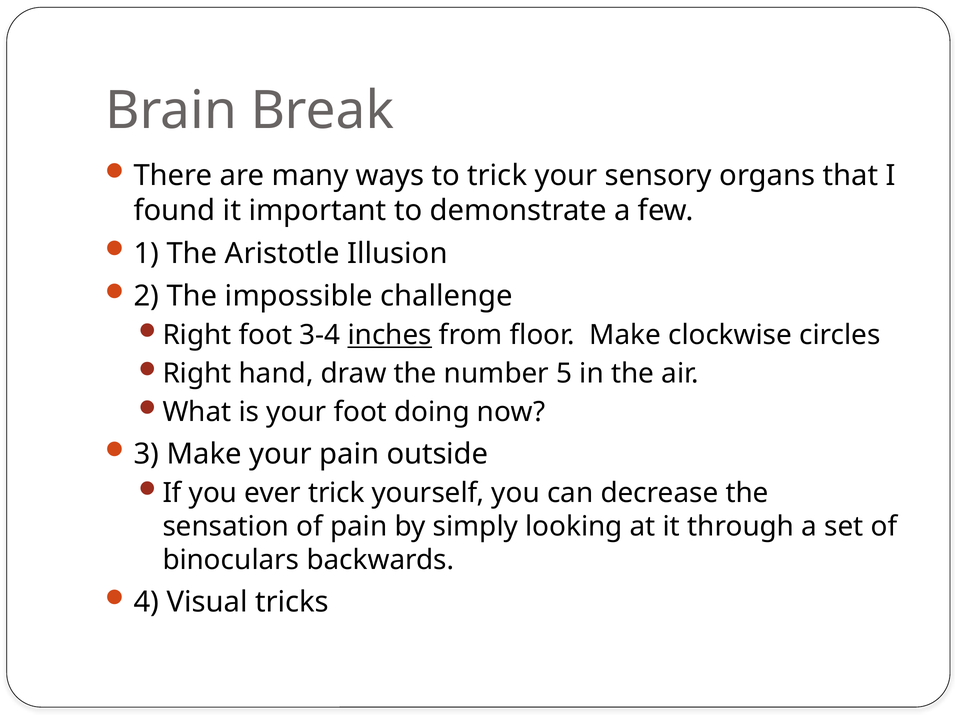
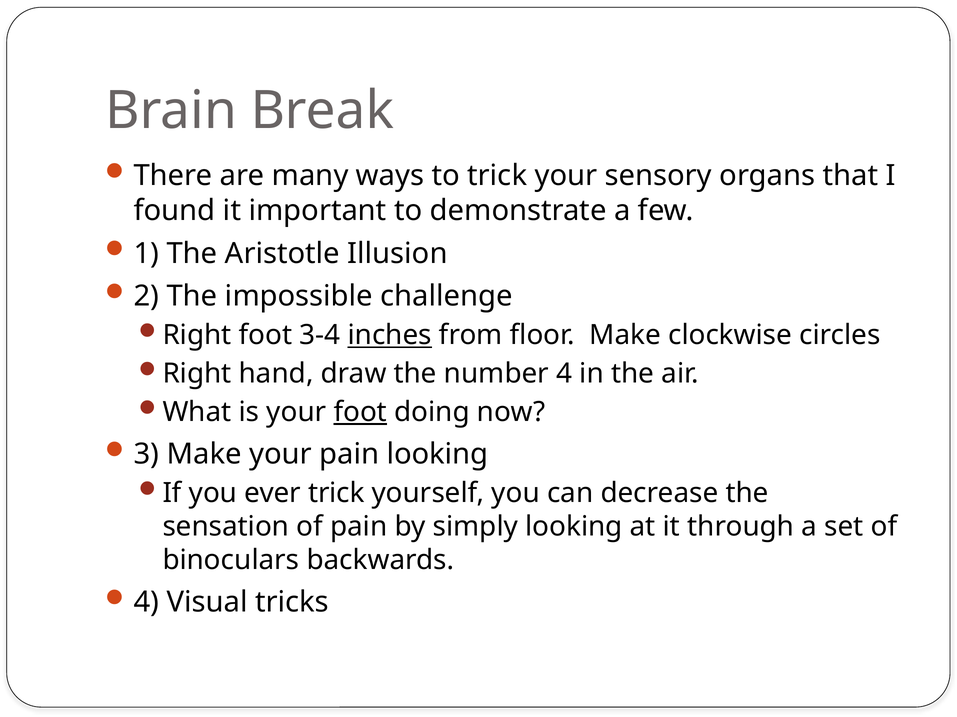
number 5: 5 -> 4
foot at (360, 413) underline: none -> present
pain outside: outside -> looking
